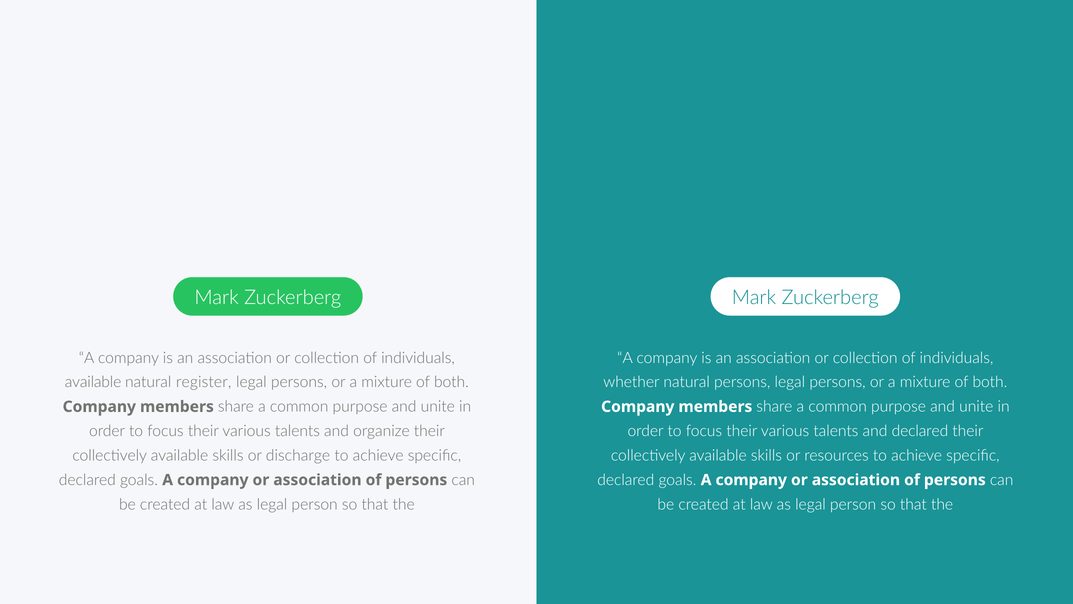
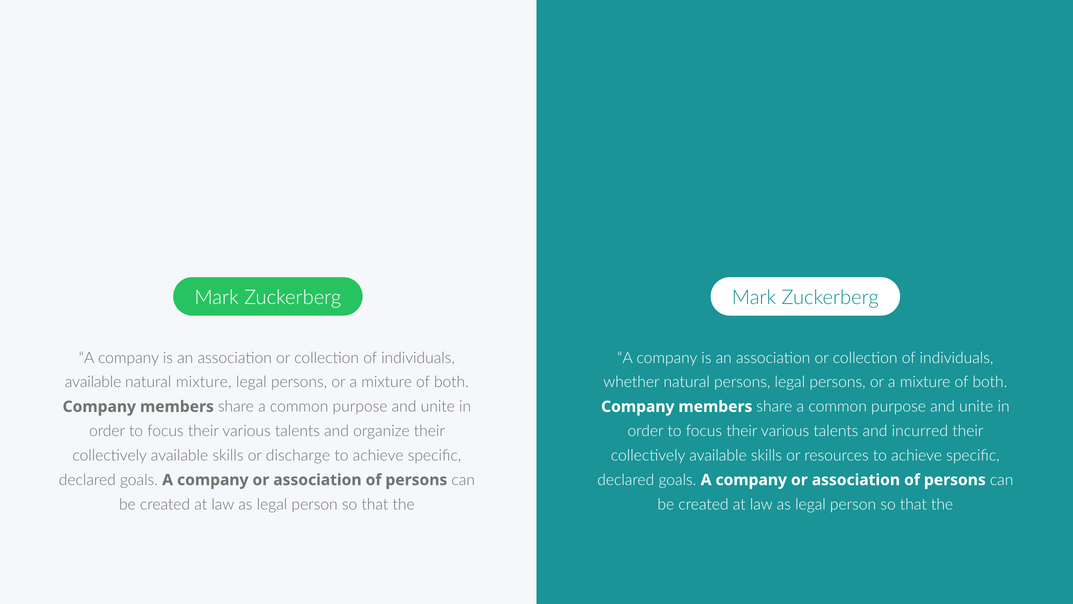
natural register: register -> mixture
and declared: declared -> incurred
